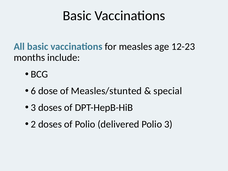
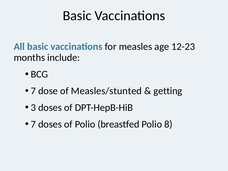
6 at (33, 91): 6 -> 7
special: special -> getting
2 at (33, 124): 2 -> 7
delivered: delivered -> breastfed
Polio 3: 3 -> 8
